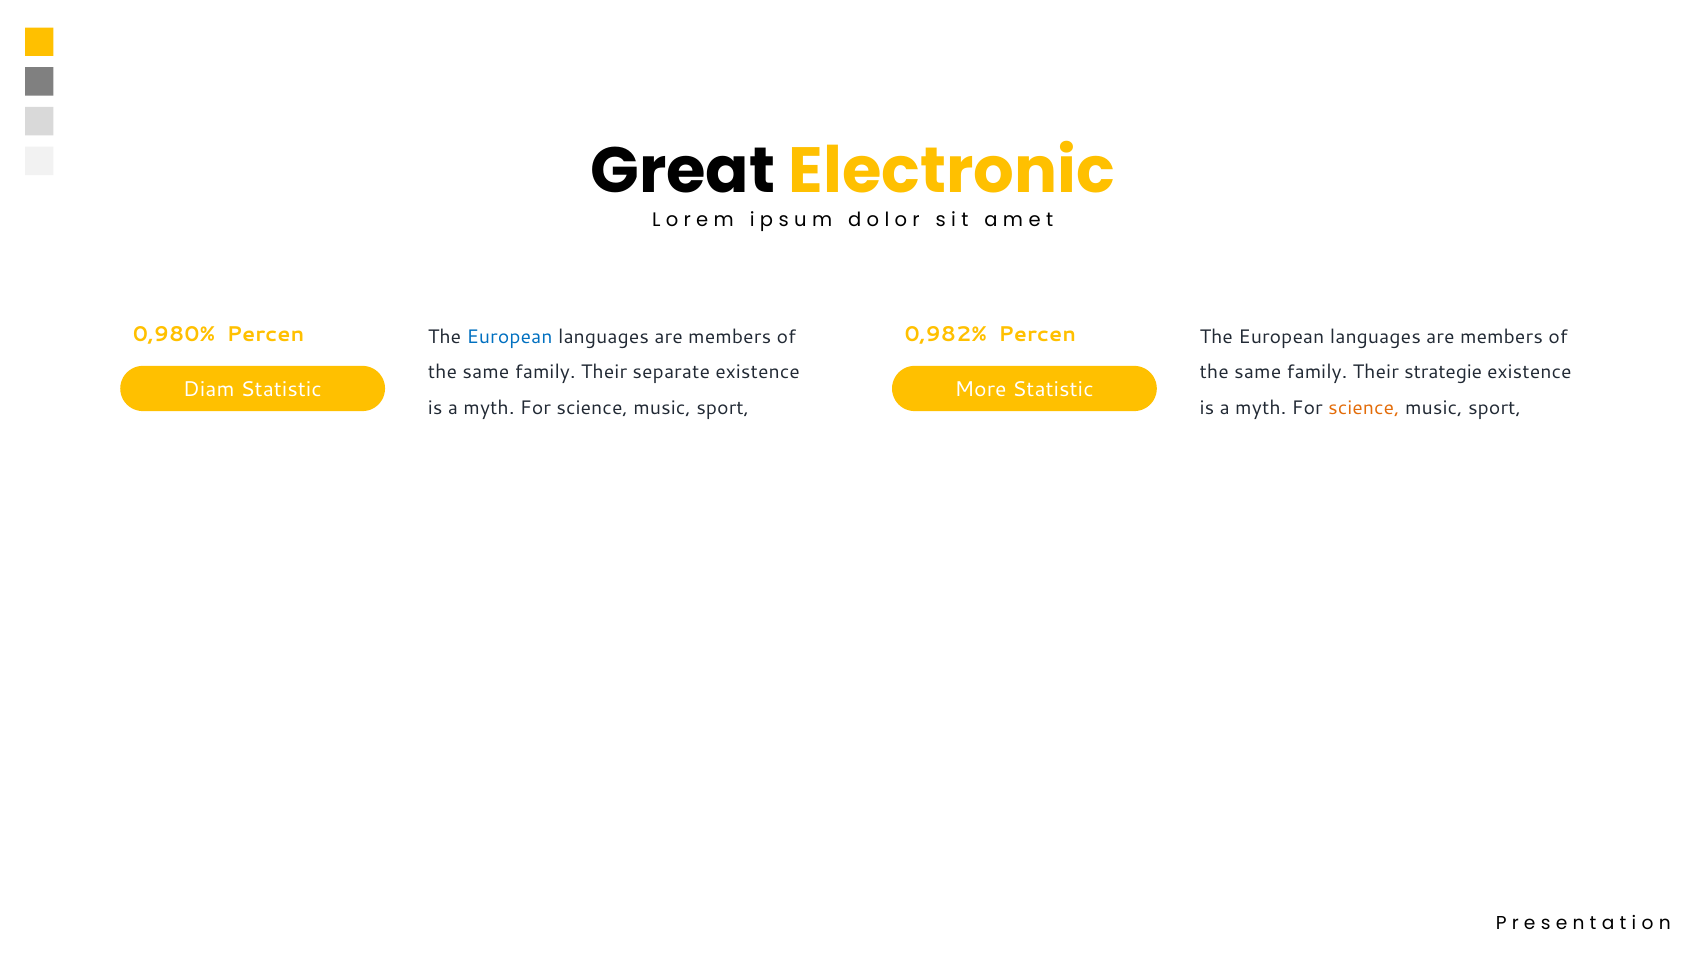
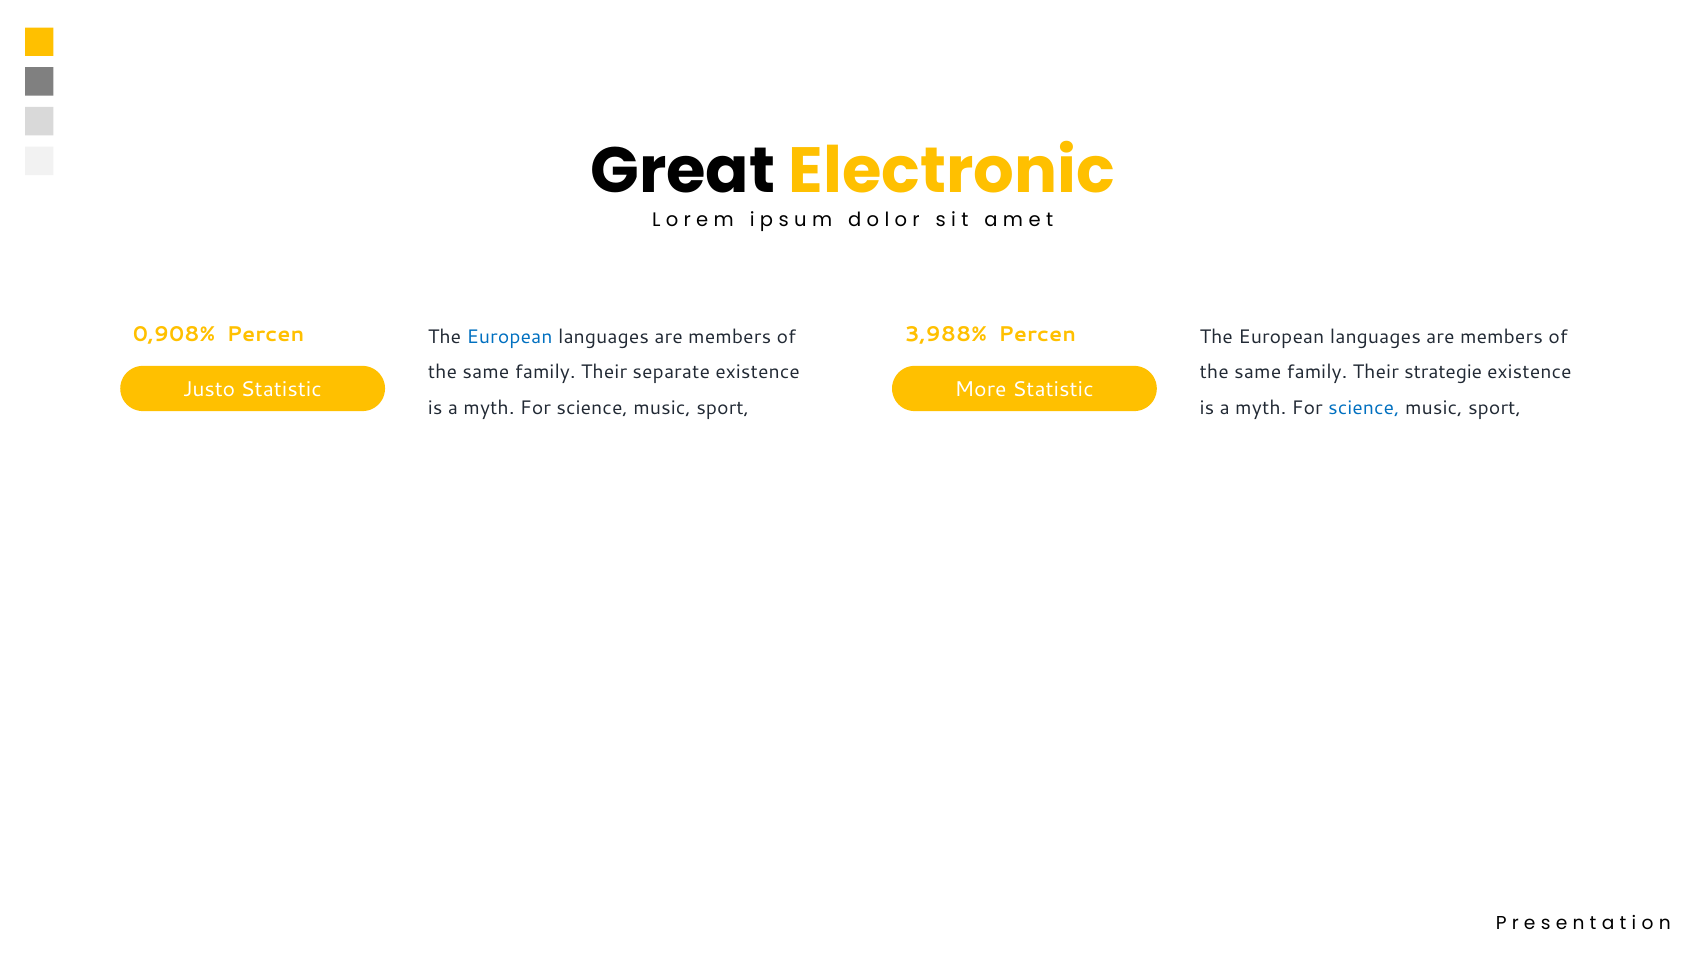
0,980%: 0,980% -> 0,908%
0,982%: 0,982% -> 3,988%
Diam: Diam -> Justo
science at (1364, 408) colour: orange -> blue
